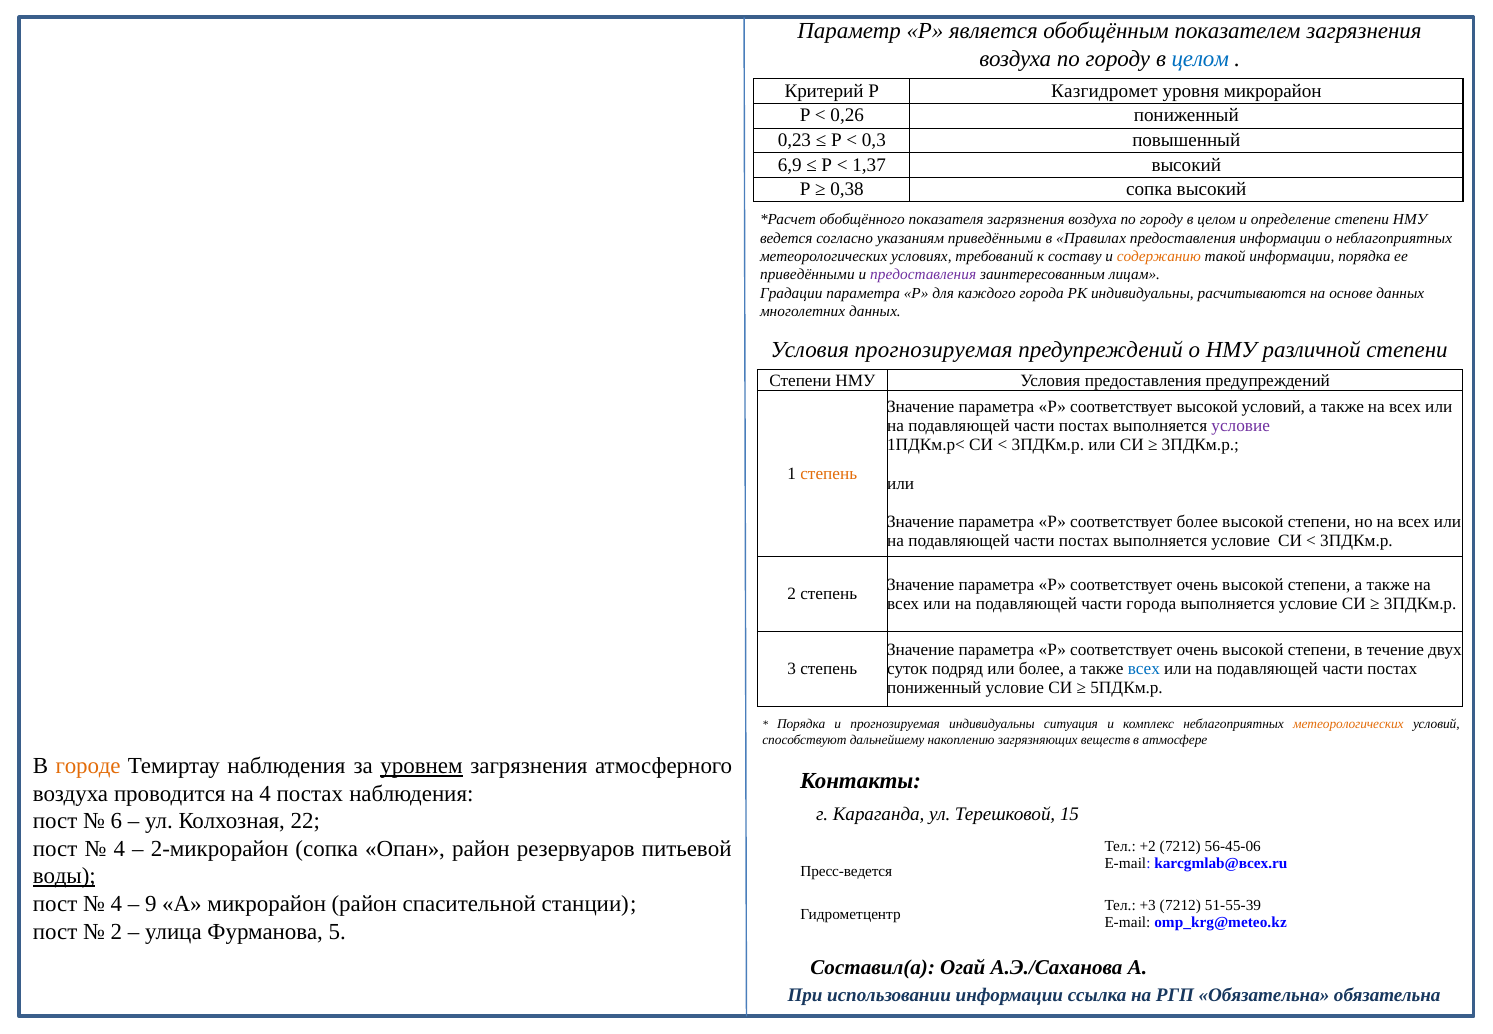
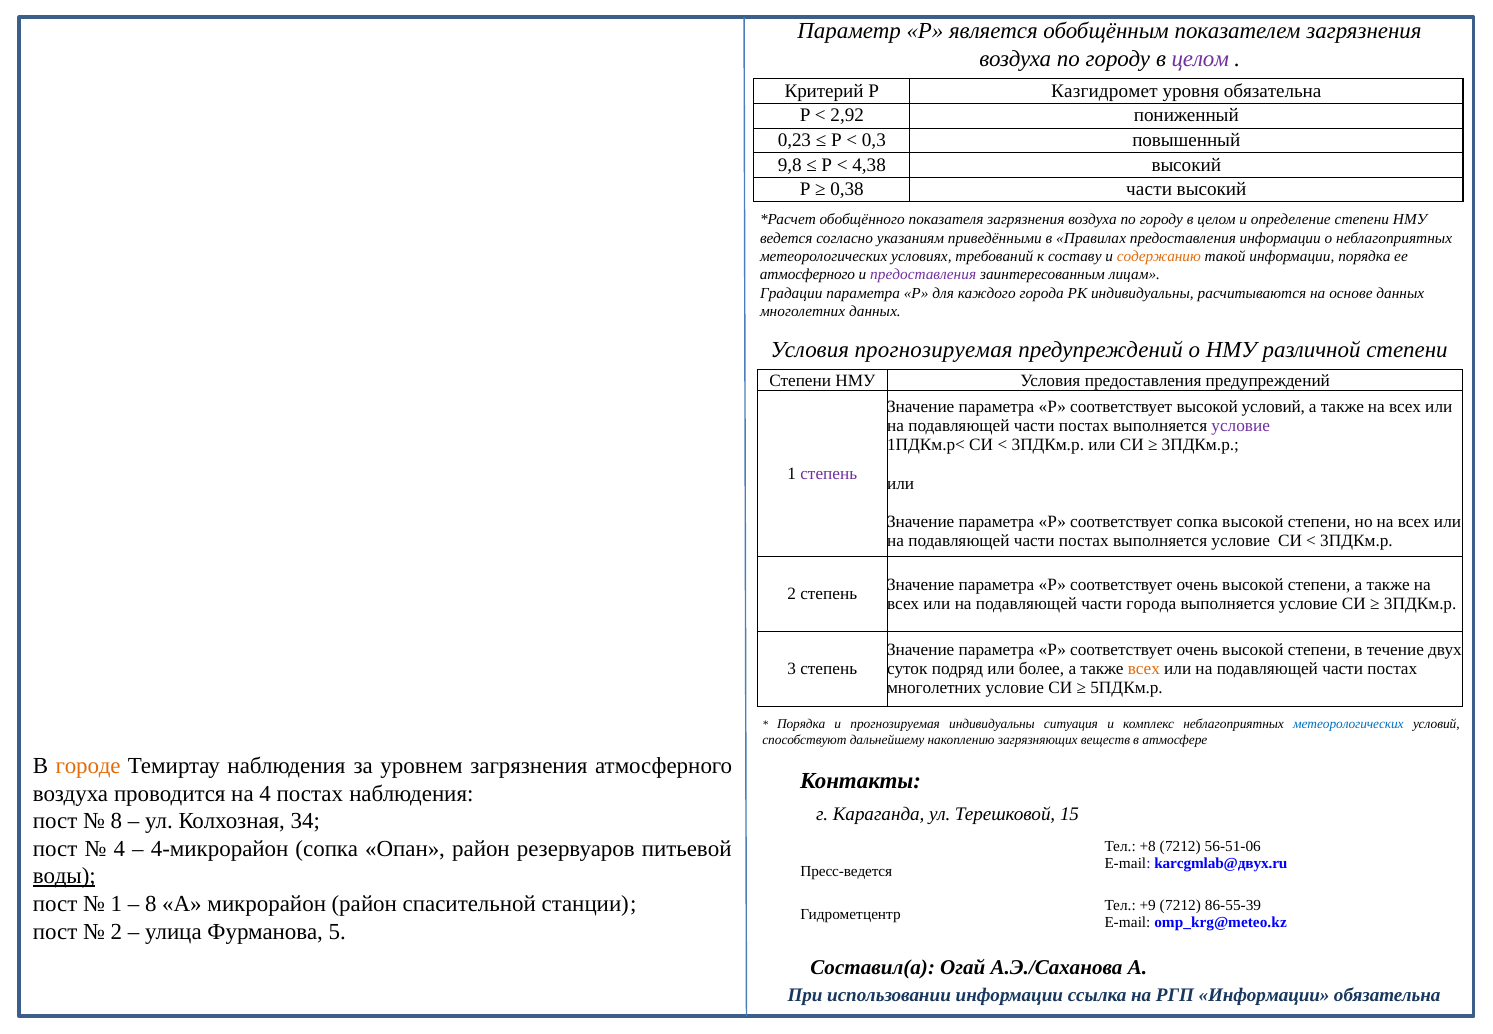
целом at (1200, 59) colour: blue -> purple
уровня микрорайон: микрорайон -> обязательна
0,26: 0,26 -> 2,92
6,9: 6,9 -> 9,8
1,37: 1,37 -> 4,38
0,38 сопка: сопка -> части
приведёнными at (807, 275): приведёнными -> атмосферного
степень at (829, 474) colour: orange -> purple
соответствует более: более -> сопка
всех at (1144, 669) colour: blue -> orange
пониженный at (934, 688): пониженный -> многолетних
метеорологических at (1348, 724) colour: orange -> blue
уровнем underline: present -> none
6 at (116, 821): 6 -> 8
22: 22 -> 34
2-микрорайон: 2-микрорайон -> 4-микрорайон
+2: +2 -> +8
56-45-06: 56-45-06 -> 56-51-06
karcgmlab@всех.ru: karcgmlab@всех.ru -> karcgmlab@двух.ru
4 at (116, 904): 4 -> 1
9 at (151, 904): 9 -> 8
+3: +3 -> +9
51-55-39: 51-55-39 -> 86-55-39
РГП Обязательна: Обязательна -> Информации
